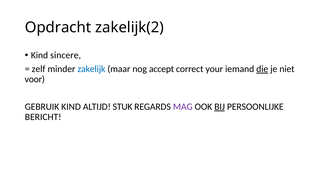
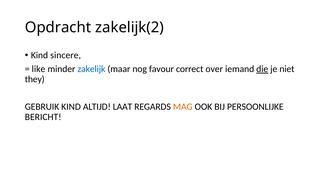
zelf: zelf -> like
accept: accept -> favour
your: your -> over
voor: voor -> they
STUK: STUK -> LAAT
MAG colour: purple -> orange
BIJ underline: present -> none
